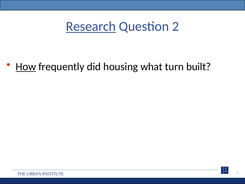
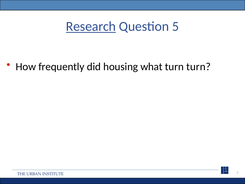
2: 2 -> 5
How underline: present -> none
turn built: built -> turn
